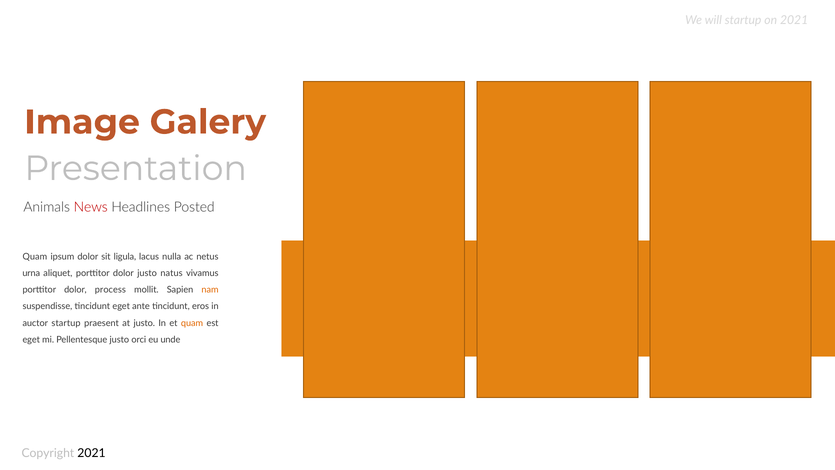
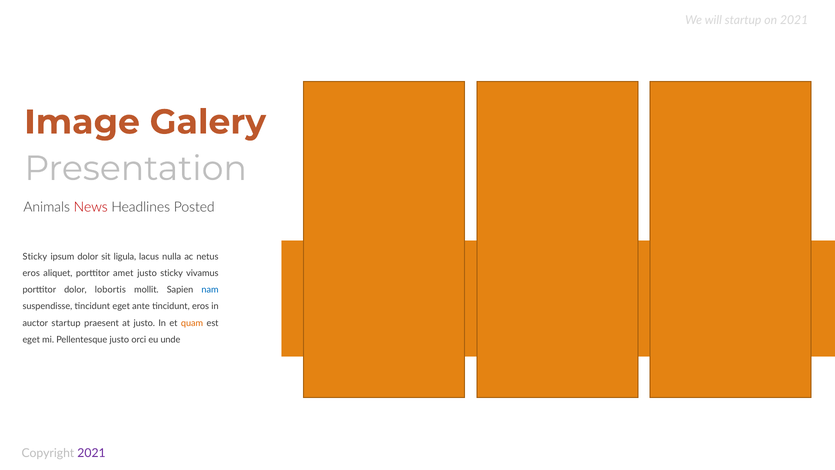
Quam at (35, 256): Quam -> Sticky
urna at (31, 273): urna -> eros
aliquet porttitor dolor: dolor -> amet
justo natus: natus -> sticky
process: process -> lobortis
nam colour: orange -> blue
2021 at (92, 453) colour: black -> purple
